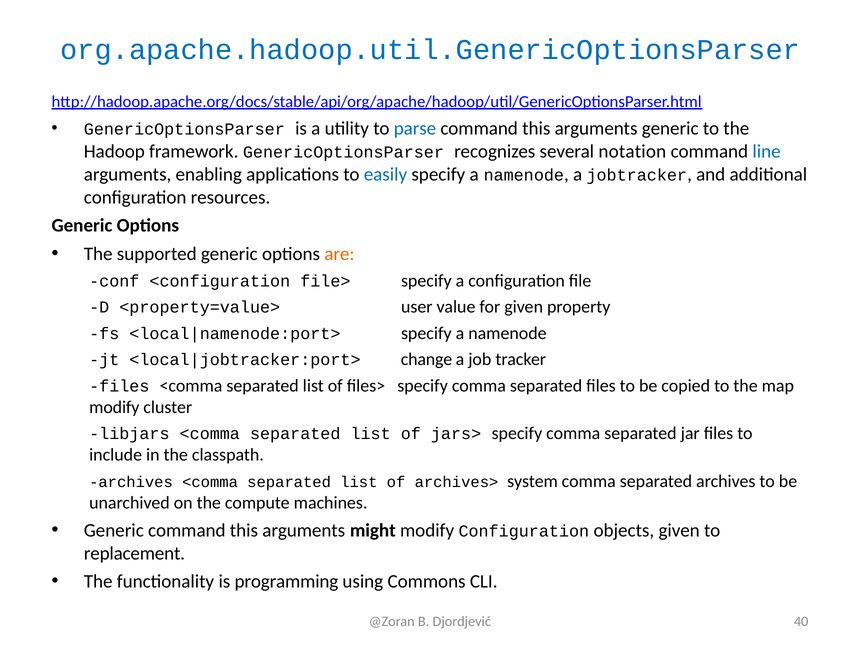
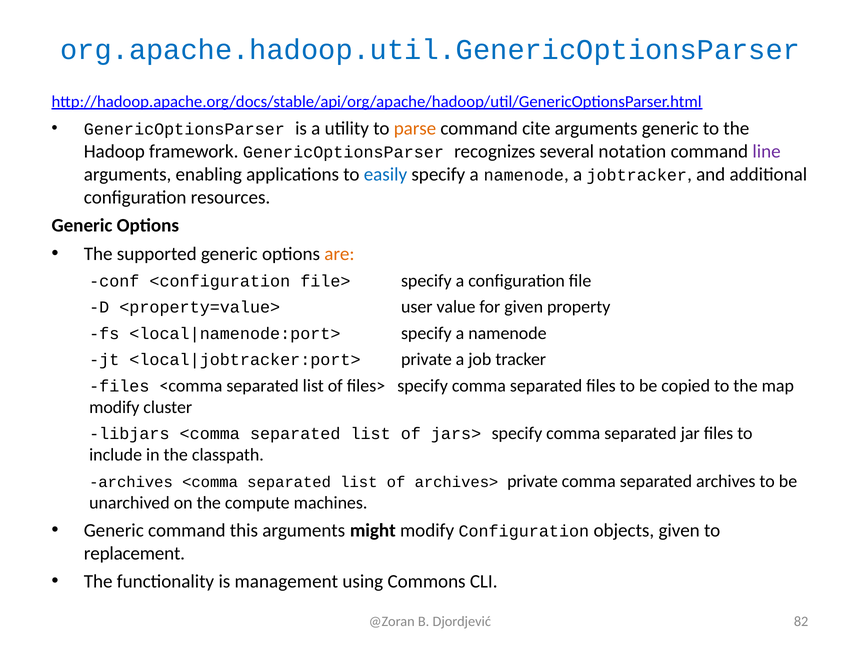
parse colour: blue -> orange
this at (536, 129): this -> cite
line colour: blue -> purple
change at (426, 360): change -> private
archives> system: system -> private
programming: programming -> management
40: 40 -> 82
